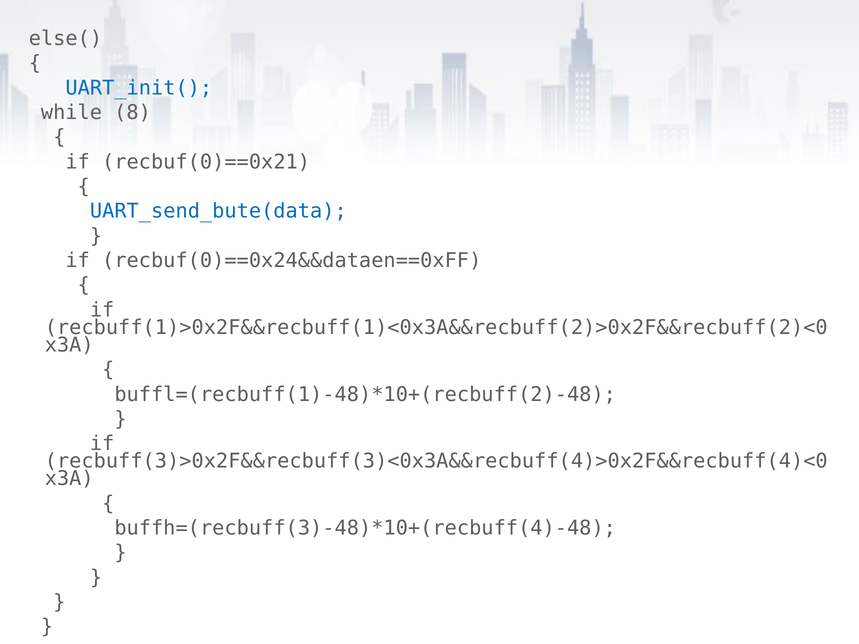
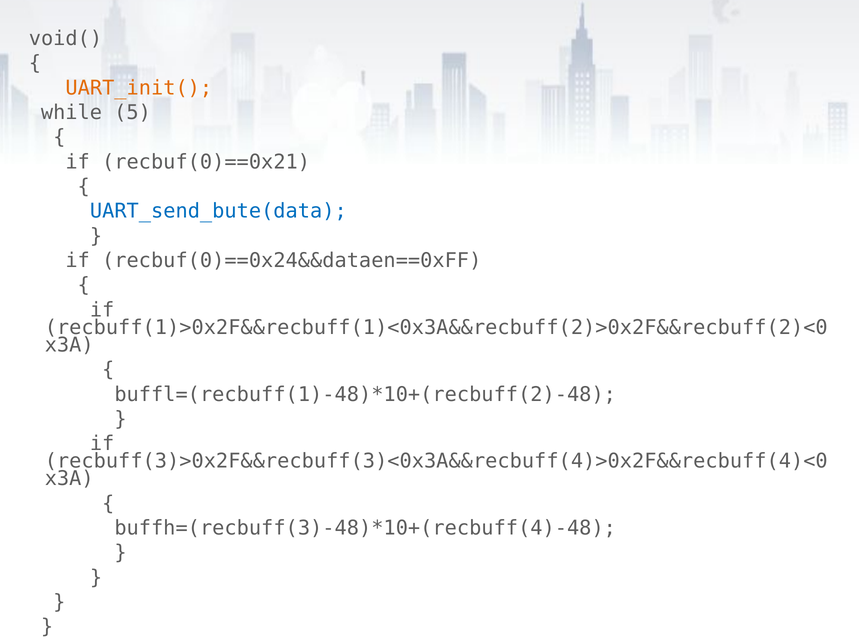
else(: else( -> void(
UART_init( colour: blue -> orange
8: 8 -> 5
